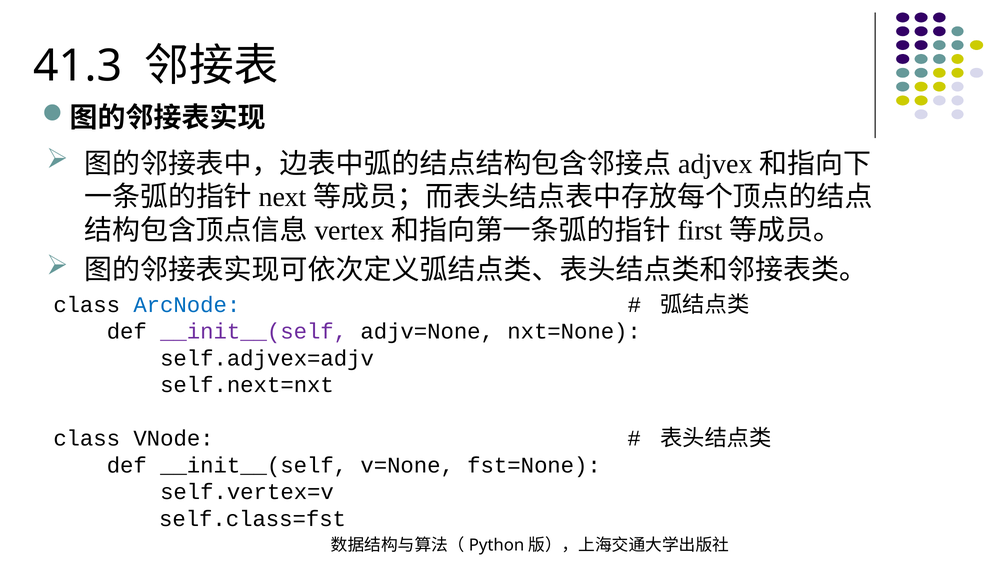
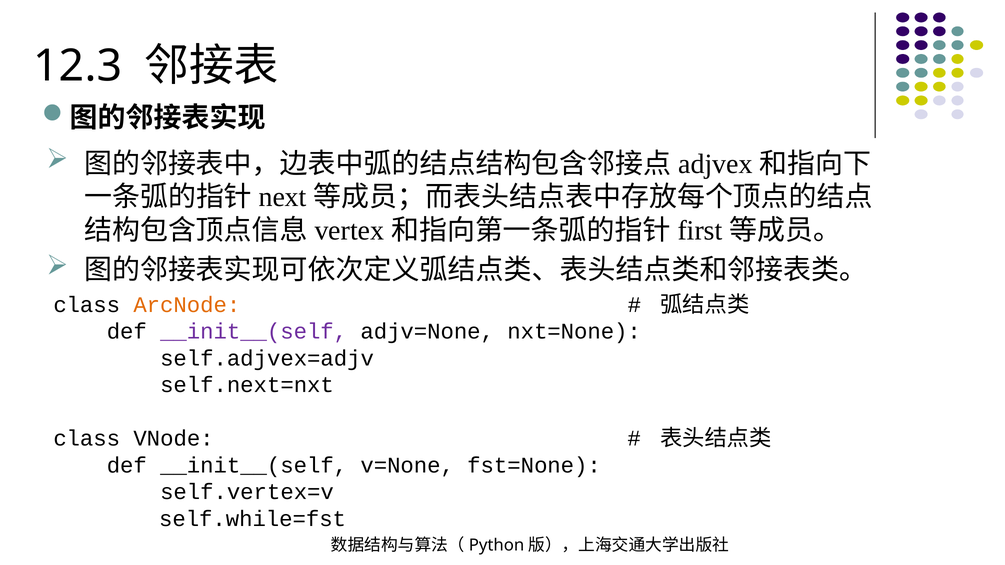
41.3: 41.3 -> 12.3
ArcNode colour: blue -> orange
self.class=fst: self.class=fst -> self.while=fst
